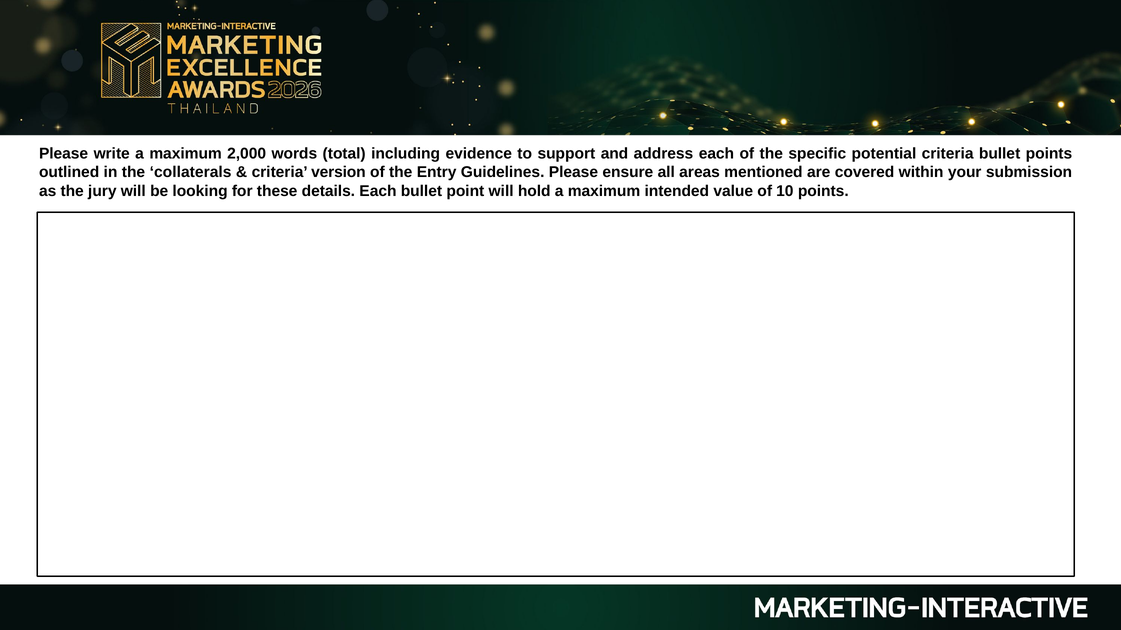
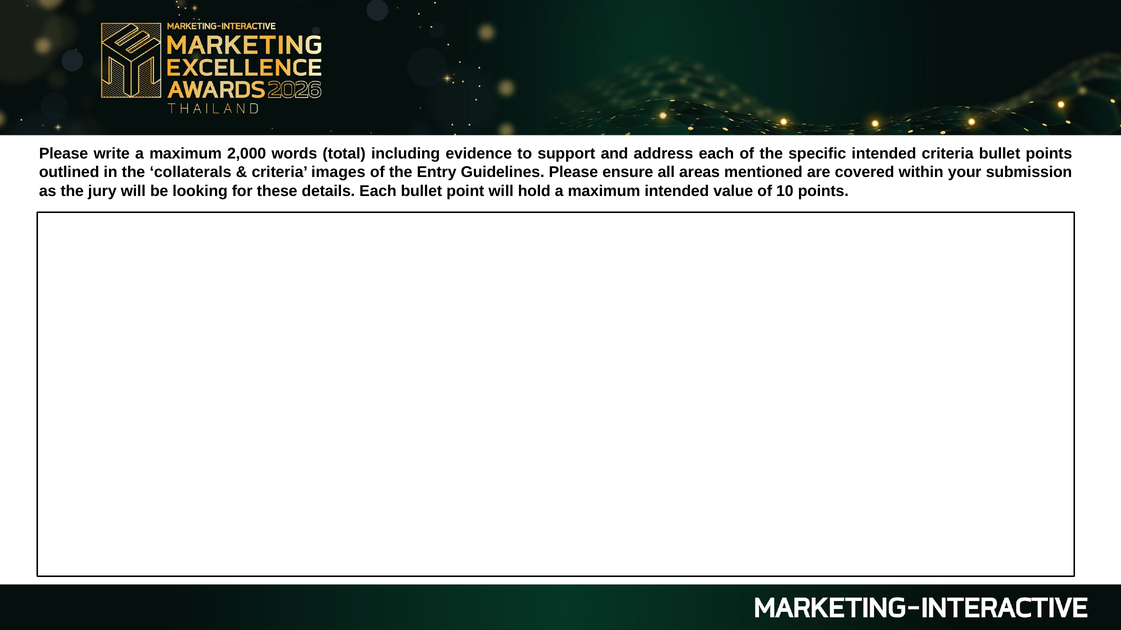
specific potential: potential -> intended
version: version -> images
